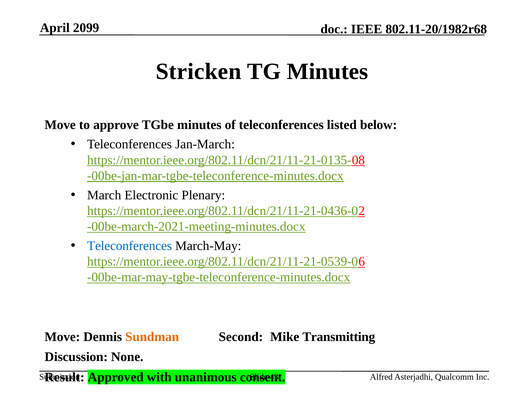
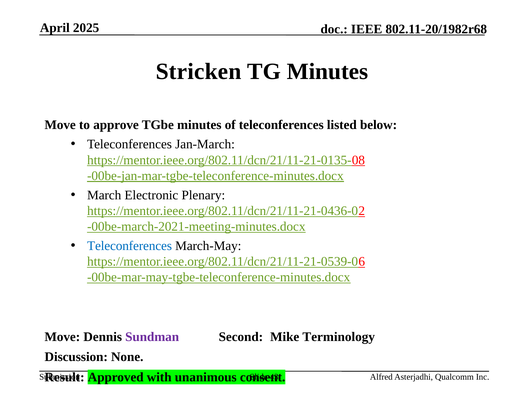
2099: 2099 -> 2025
Sundman colour: orange -> purple
Transmitting: Transmitting -> Terminology
